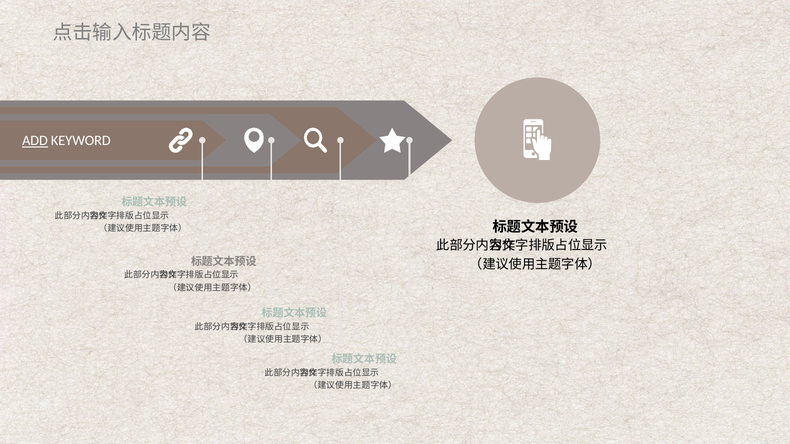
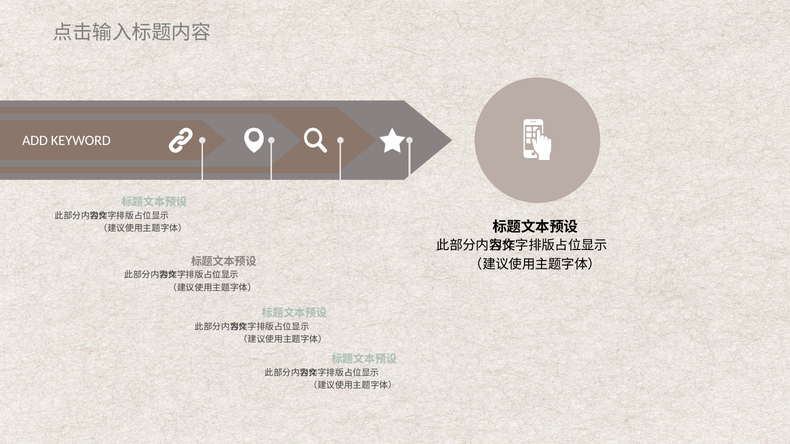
ADD underline: present -> none
